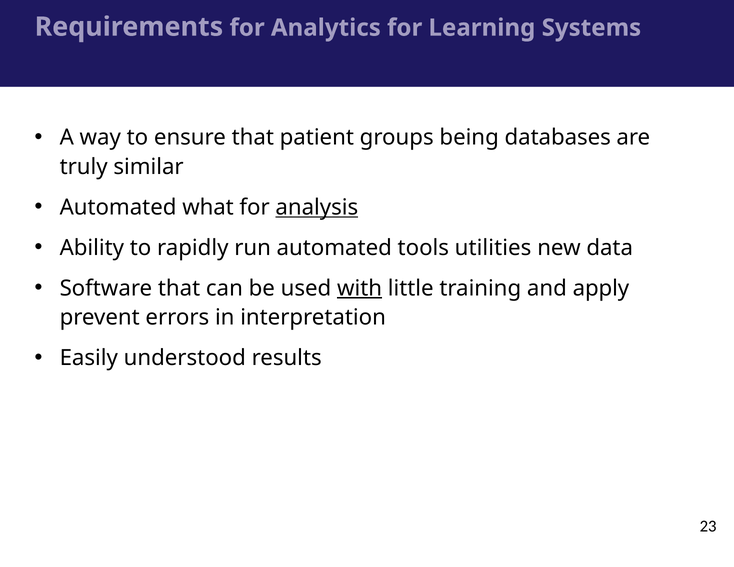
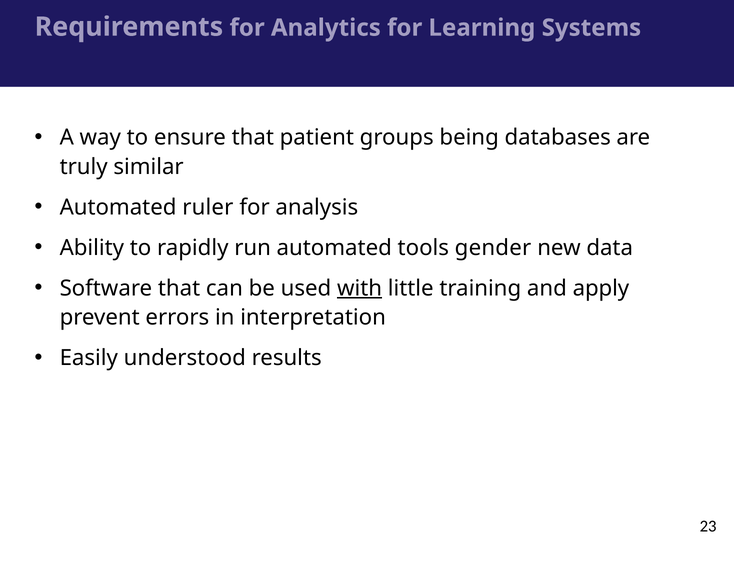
what: what -> ruler
analysis underline: present -> none
utilities: utilities -> gender
